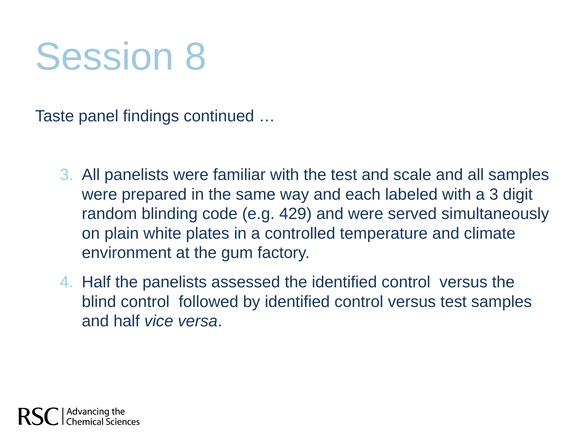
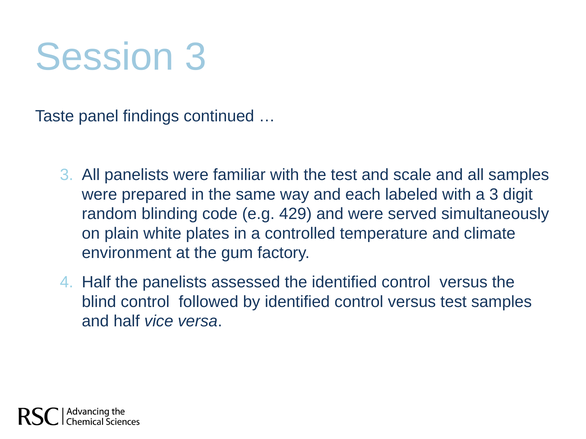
Session 8: 8 -> 3
